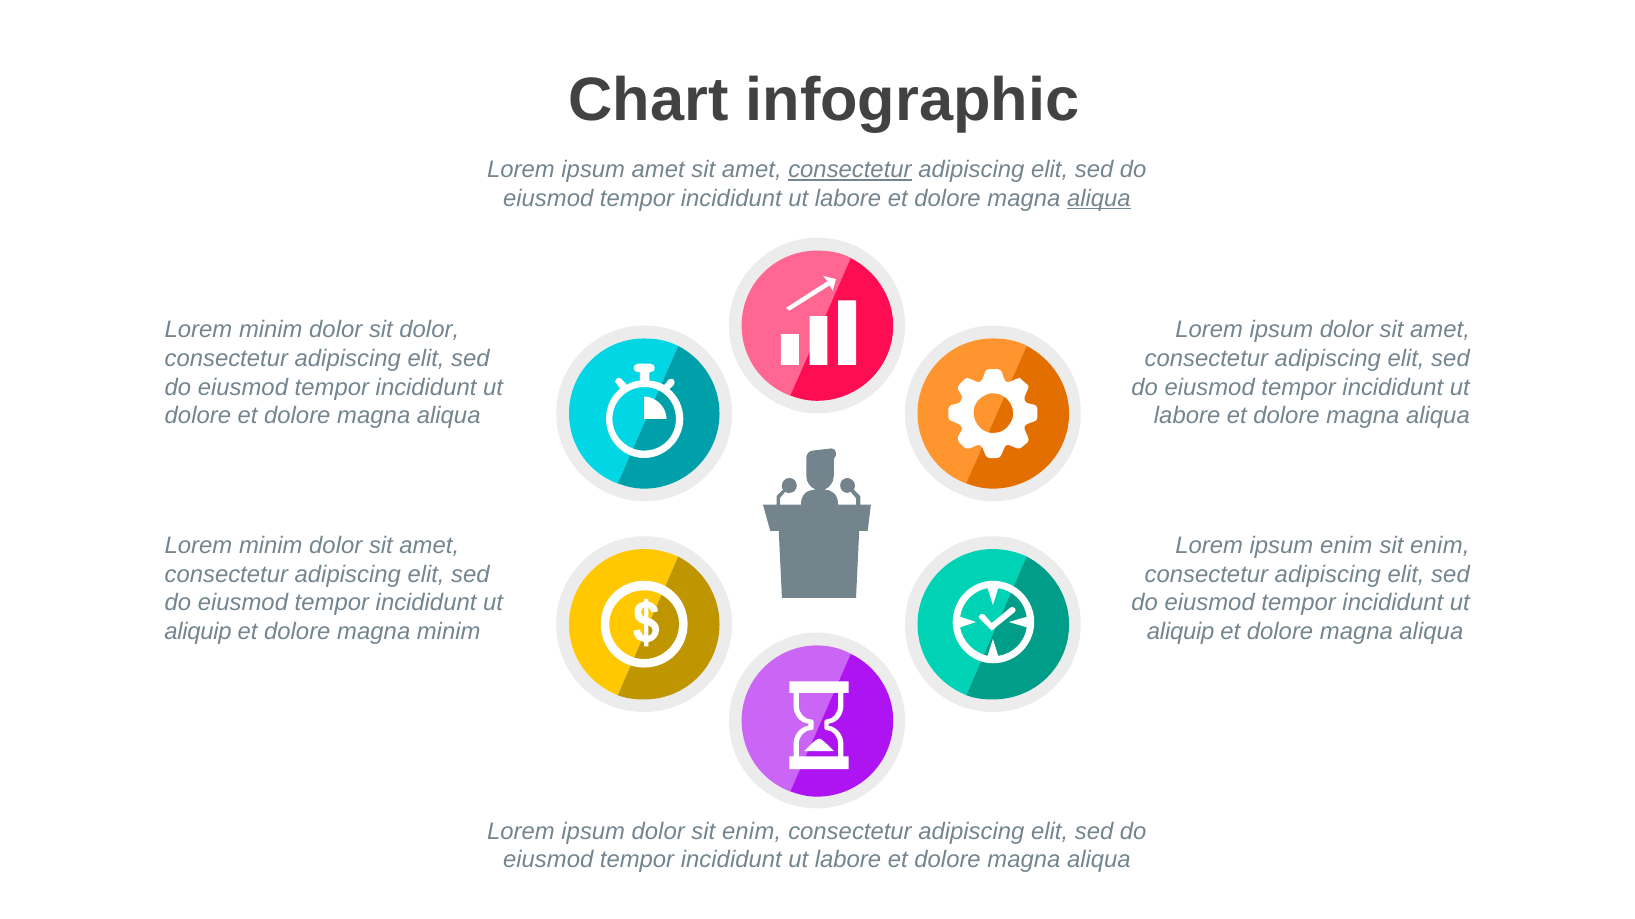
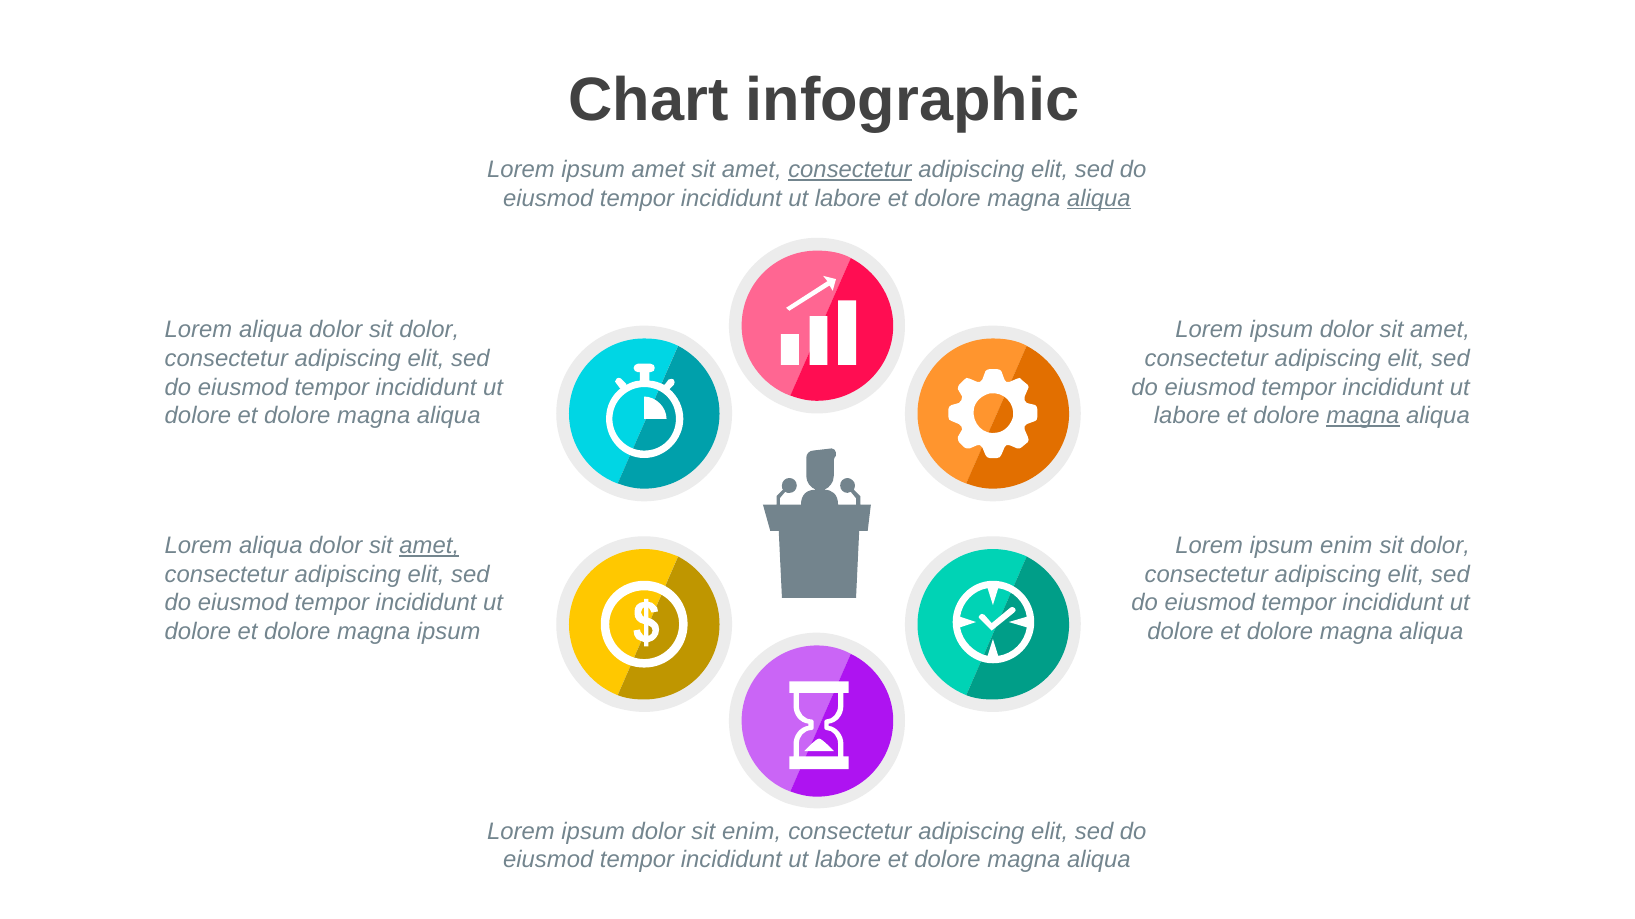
minim at (271, 330): minim -> aliqua
magna at (1363, 416) underline: none -> present
minim at (271, 546): minim -> aliqua
amet at (429, 546) underline: none -> present
enim at (1440, 546): enim -> dolor
aliquip at (198, 632): aliquip -> dolore
magna minim: minim -> ipsum
aliquip at (1181, 632): aliquip -> dolore
